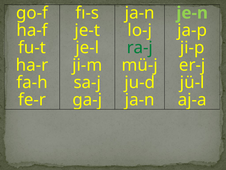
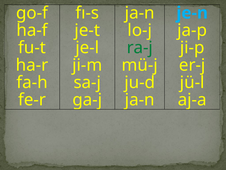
je-n colour: light green -> light blue
